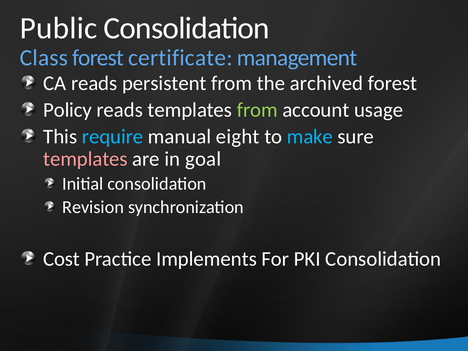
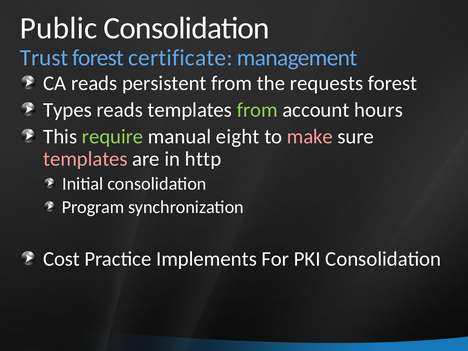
Class: Class -> Trust
archived: archived -> requests
Policy: Policy -> Types
usage: usage -> hours
require colour: light blue -> light green
make colour: light blue -> pink
goal: goal -> http
Revision: Revision -> Program
